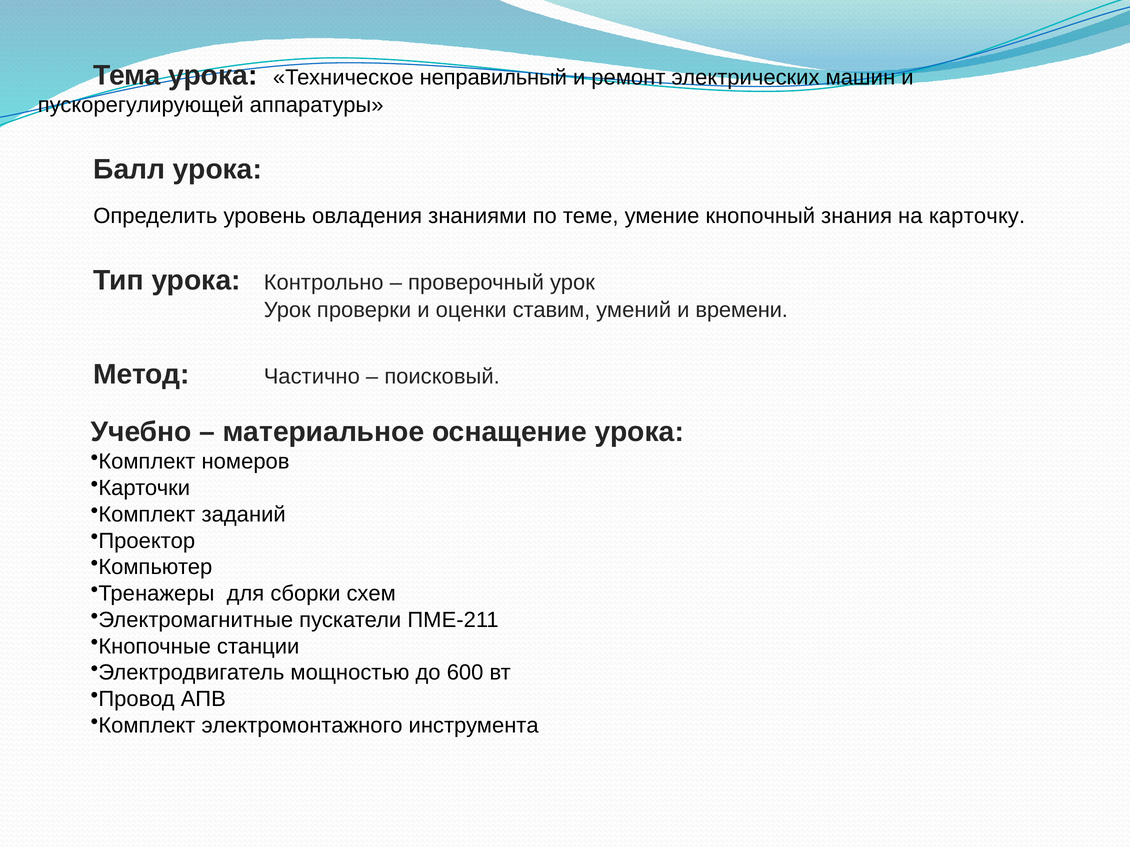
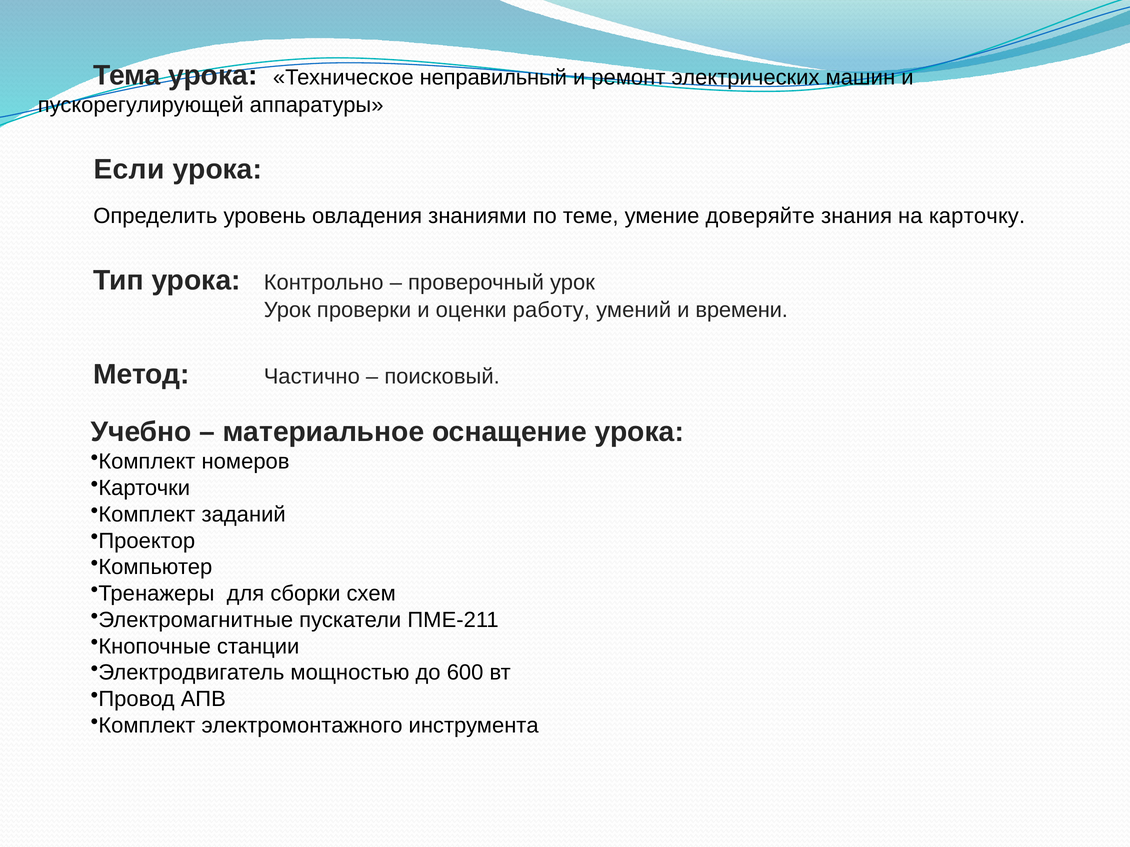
Балл: Балл -> Если
кнопочный: кнопочный -> доверяйте
ставим: ставим -> работу
